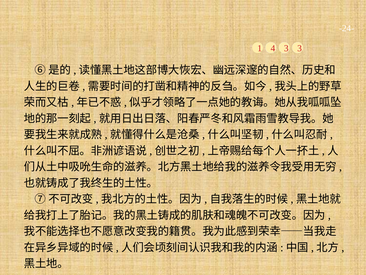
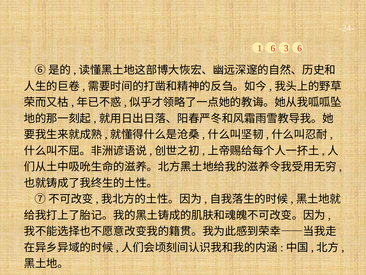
1 4: 4 -> 6
3 3: 3 -> 6
